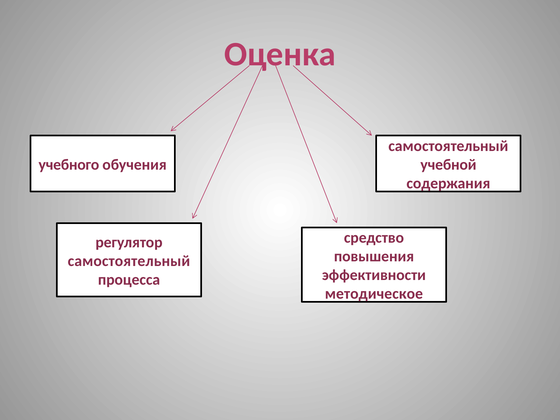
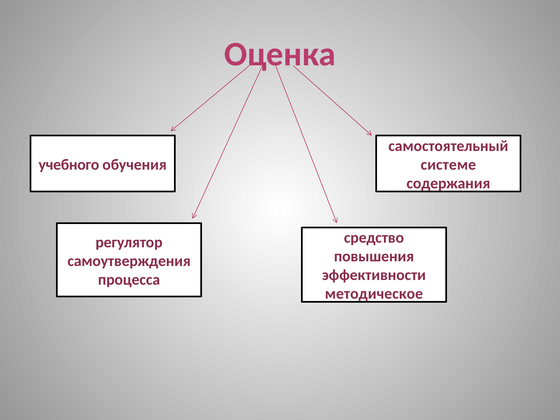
учебной: учебной -> системе
самостоятельный at (129, 261): самостоятельный -> самоутверждения
